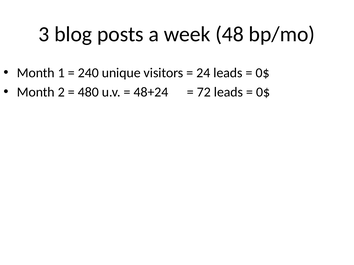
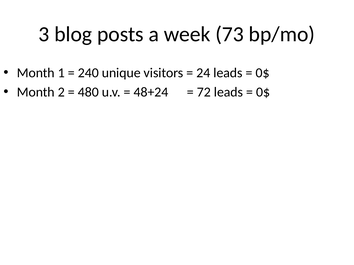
48: 48 -> 73
